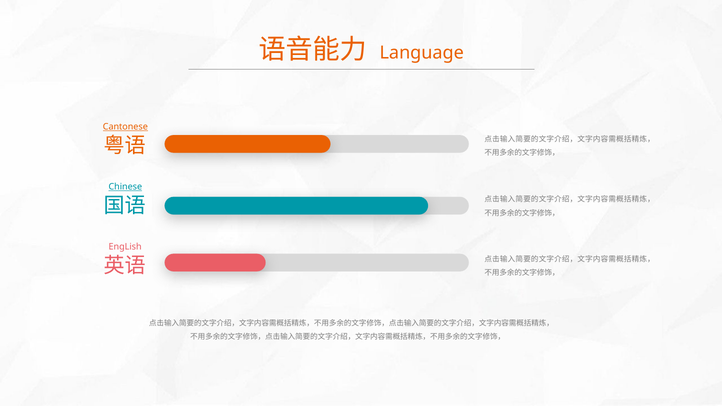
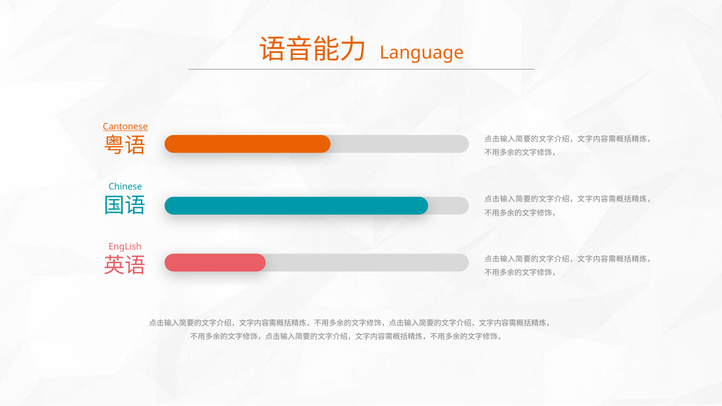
Chinese underline: present -> none
